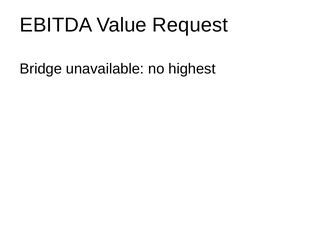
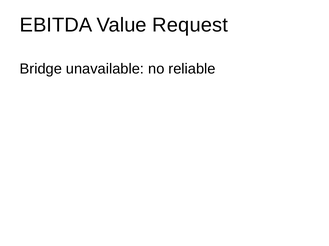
highest: highest -> reliable
